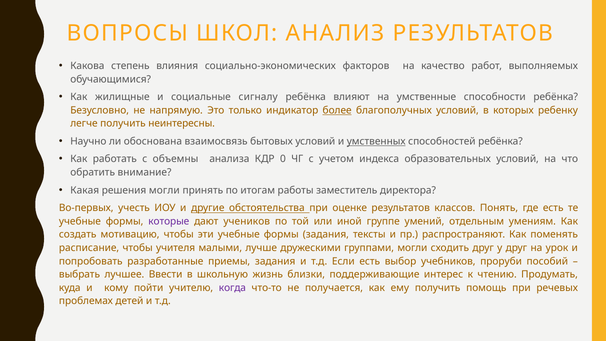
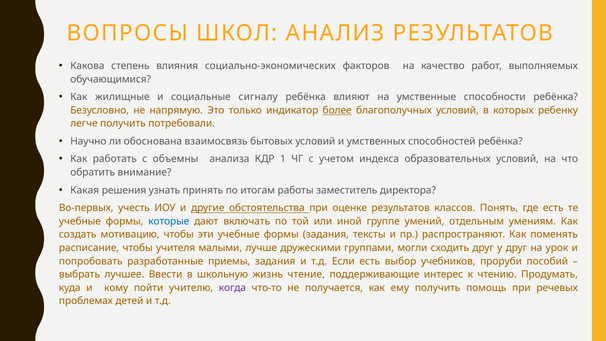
неинтересны: неинтересны -> потребовали
умственных underline: present -> none
0: 0 -> 1
решения могли: могли -> узнать
которые colour: purple -> blue
учеников: учеников -> включать
близки: близки -> чтение
